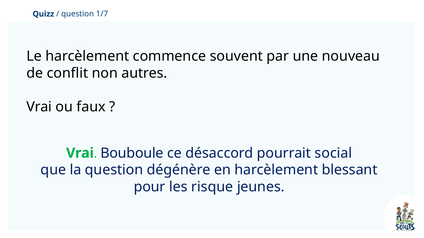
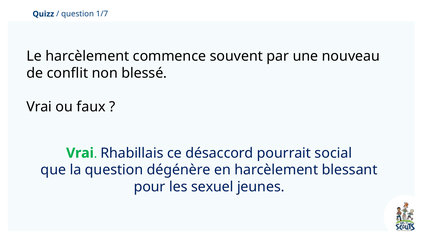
autres: autres -> blessé
Bouboule: Bouboule -> Rhabillais
risque: risque -> sexuel
